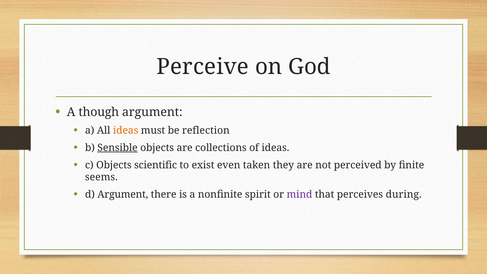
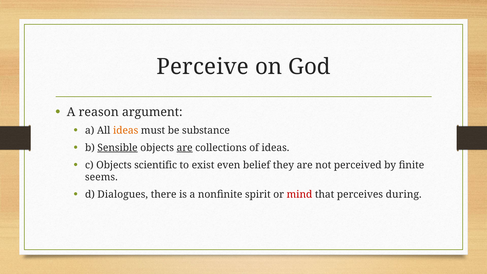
though: though -> reason
reflection: reflection -> substance
are at (185, 148) underline: none -> present
taken: taken -> belief
d Argument: Argument -> Dialogues
mind colour: purple -> red
